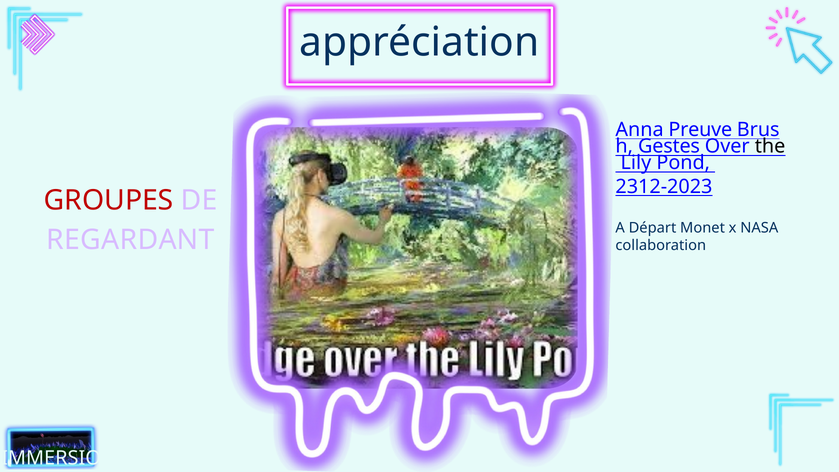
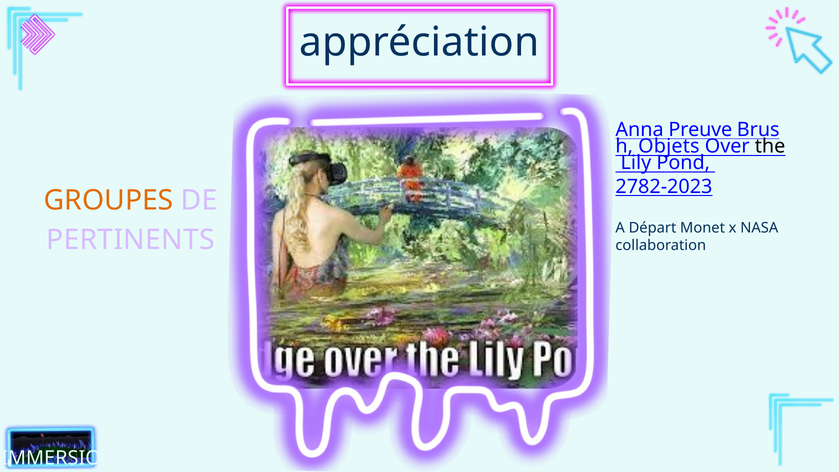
Gestes: Gestes -> Objets
2312-2023: 2312-2023 -> 2782-2023
GROUPES colour: red -> orange
REGARDANT: REGARDANT -> PERTINENTS
